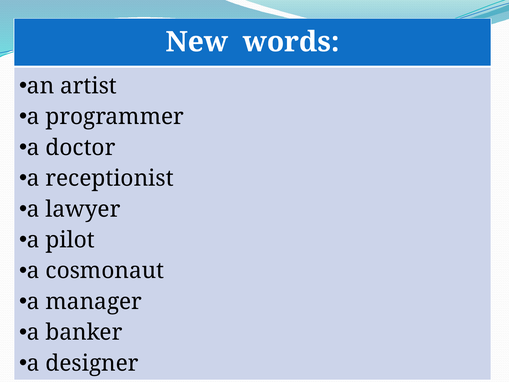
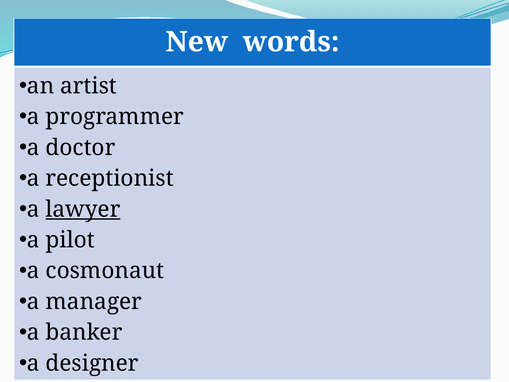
lawyer underline: none -> present
